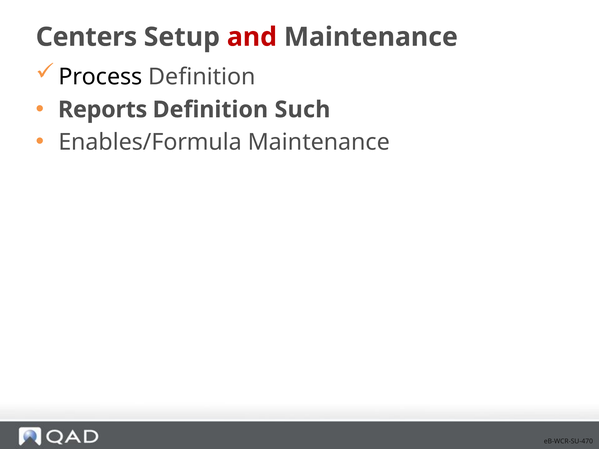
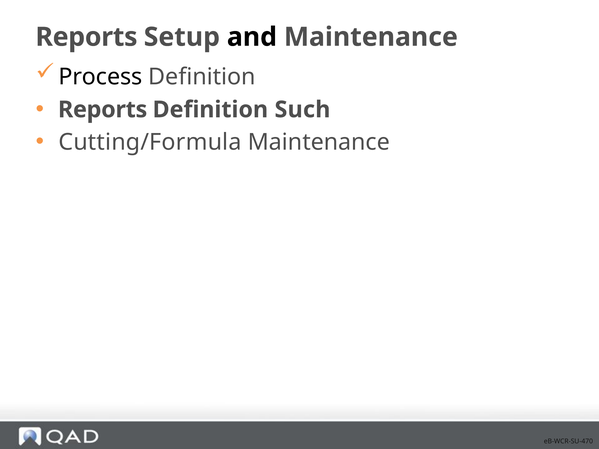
Centers at (86, 37): Centers -> Reports
and colour: red -> black
Enables/Formula: Enables/Formula -> Cutting/Formula
